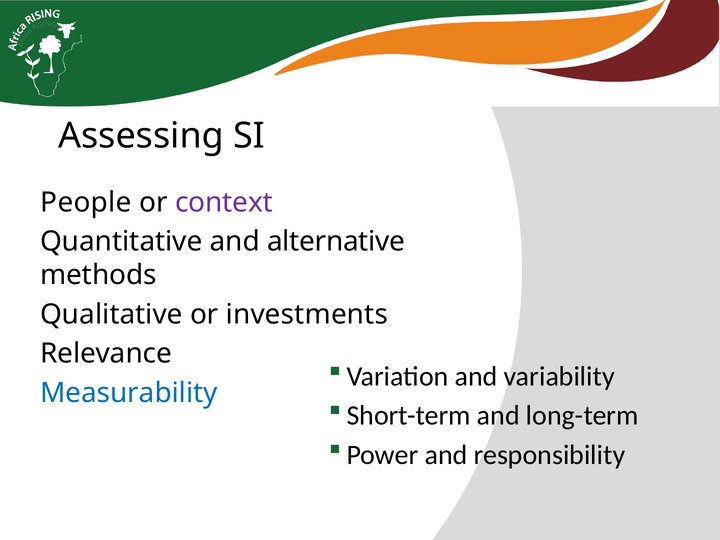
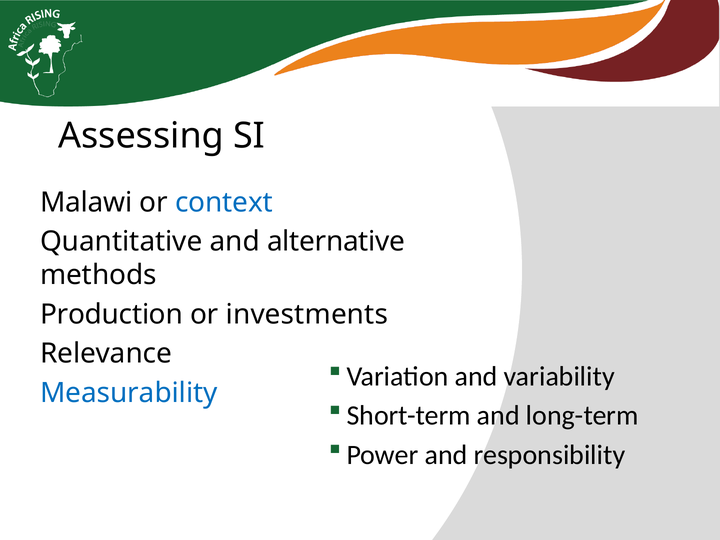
People: People -> Malawi
context colour: purple -> blue
Qualitative: Qualitative -> Production
